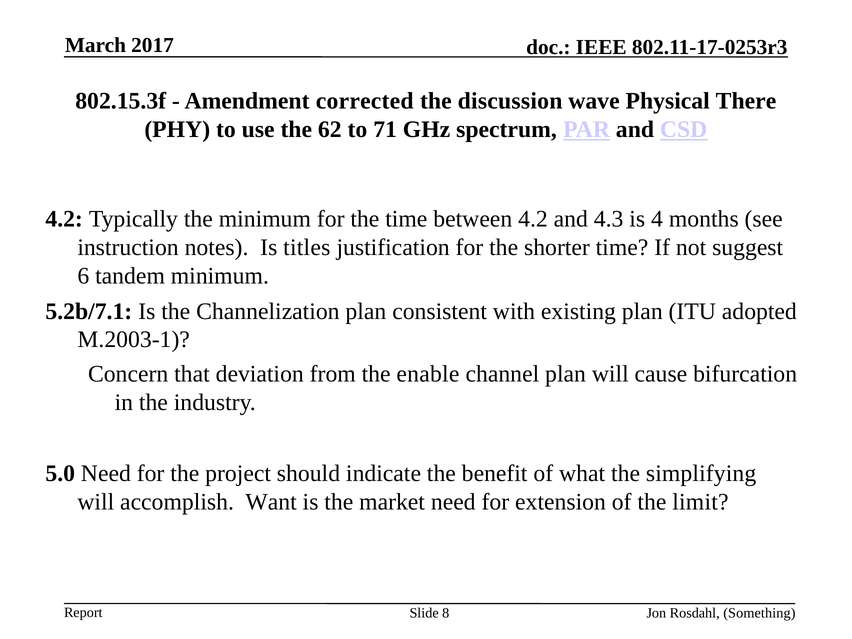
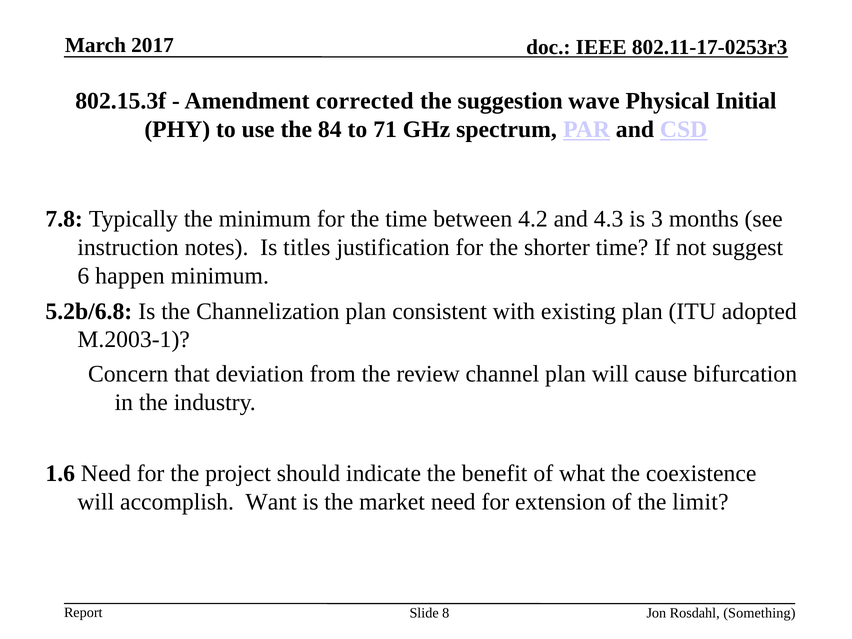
discussion: discussion -> suggestion
There: There -> Initial
62: 62 -> 84
4.2 at (64, 219): 4.2 -> 7.8
4: 4 -> 3
tandem: tandem -> happen
5.2b/7.1: 5.2b/7.1 -> 5.2b/6.8
enable: enable -> review
5.0: 5.0 -> 1.6
simplifying: simplifying -> coexistence
